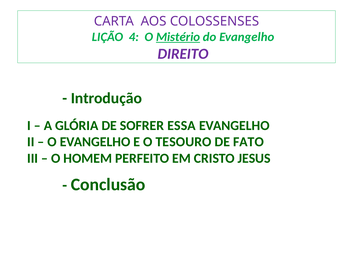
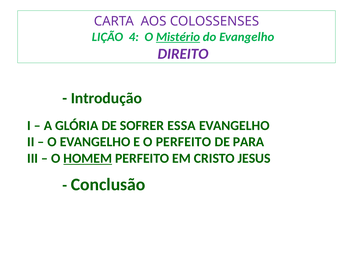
O TESOURO: TESOURO -> PERFEITO
FATO: FATO -> PARA
HOMEM underline: none -> present
